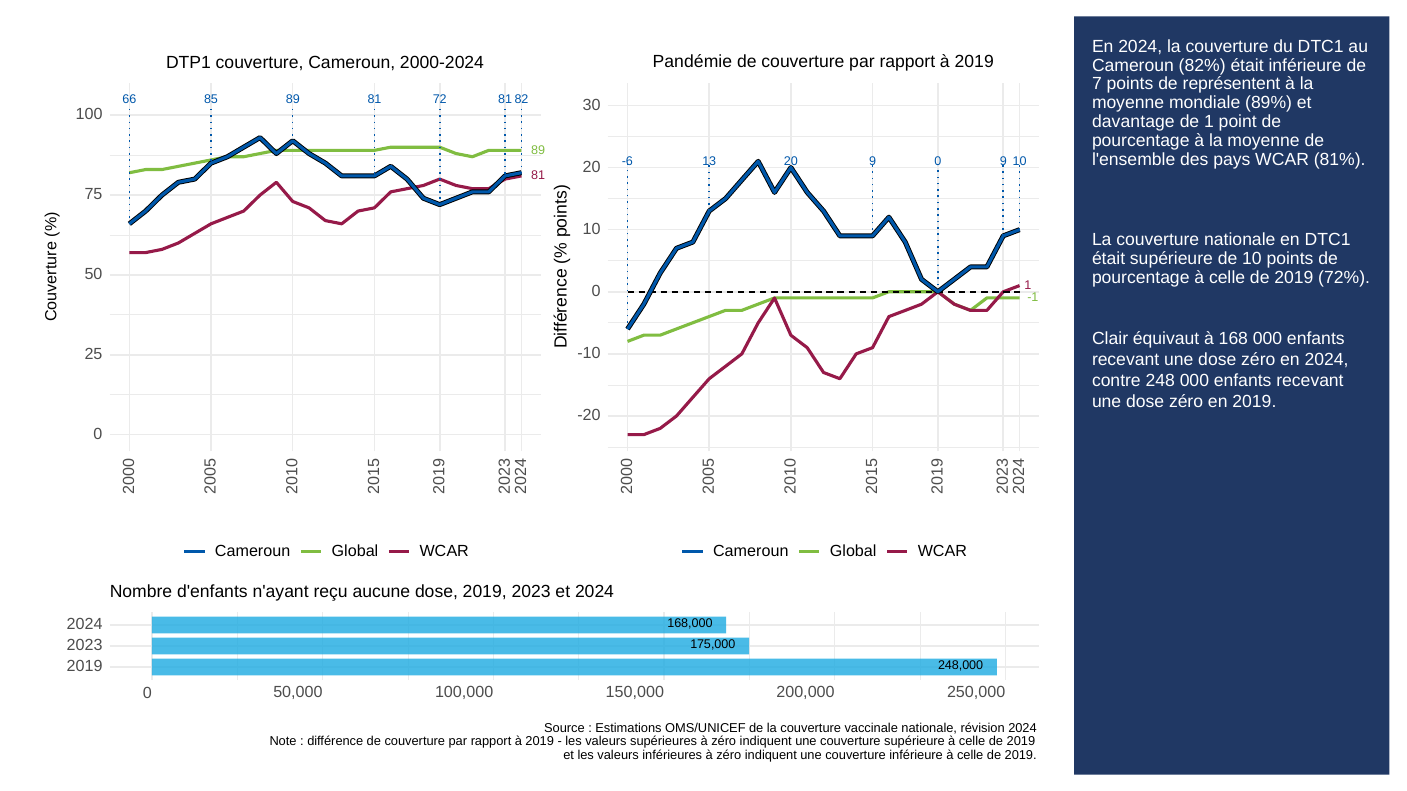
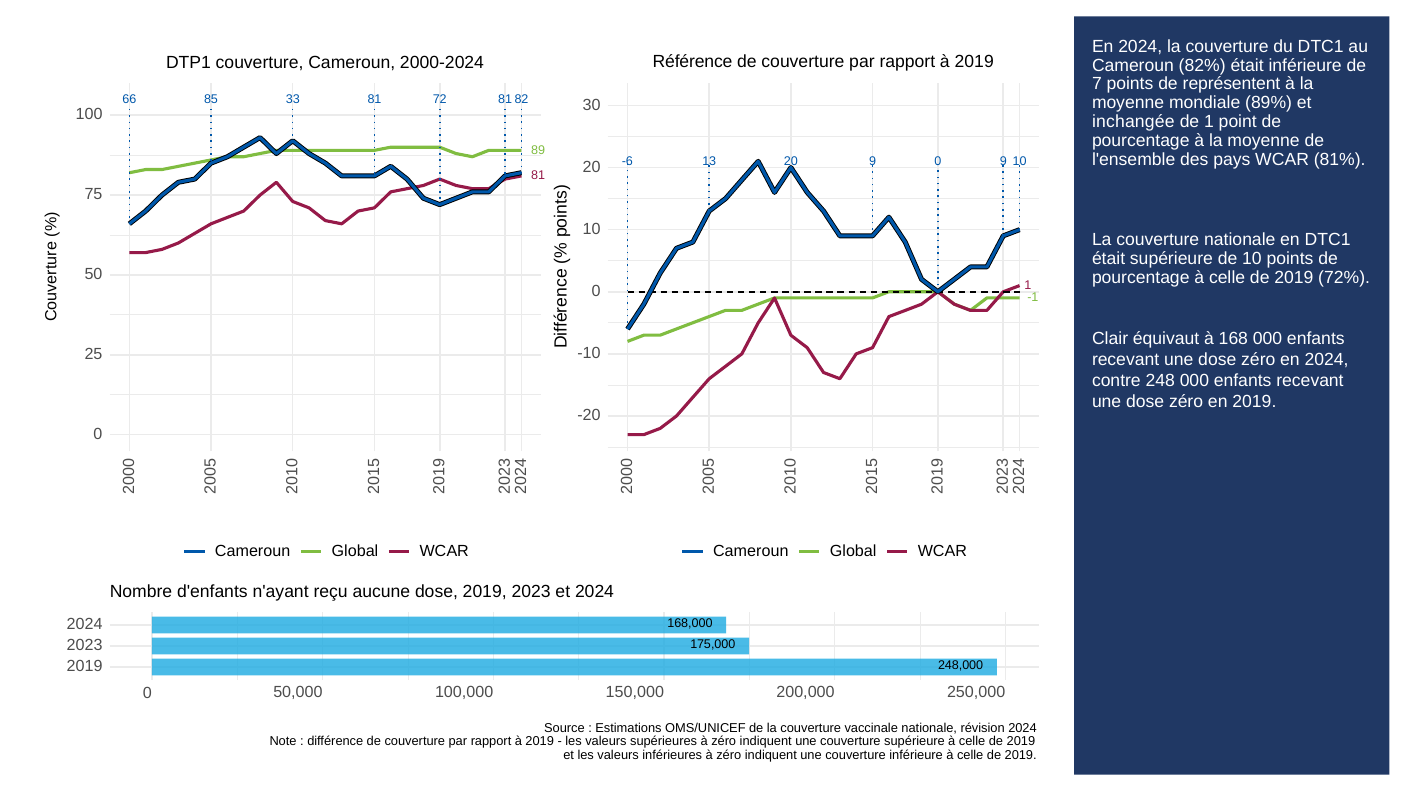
Pandémie: Pandémie -> Référence
85 89: 89 -> 33
davantage: davantage -> inchangée
